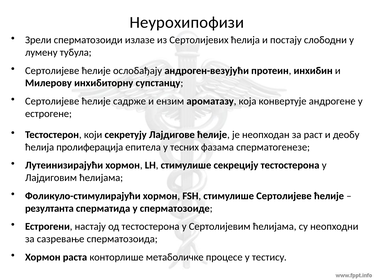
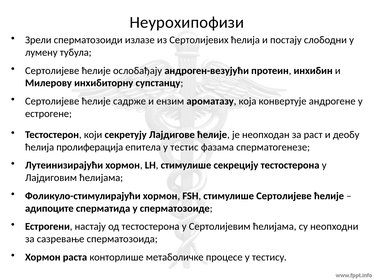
тесних: тесних -> тестис
резултанта: резултанта -> адипоците
